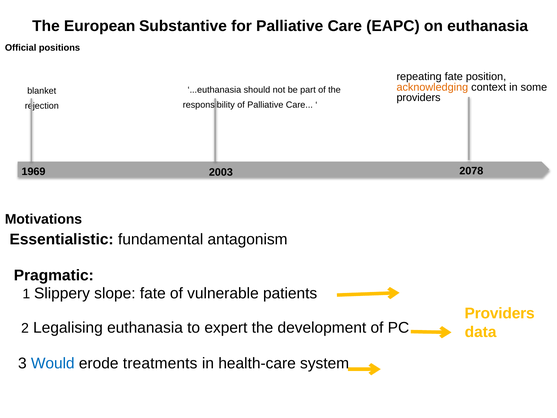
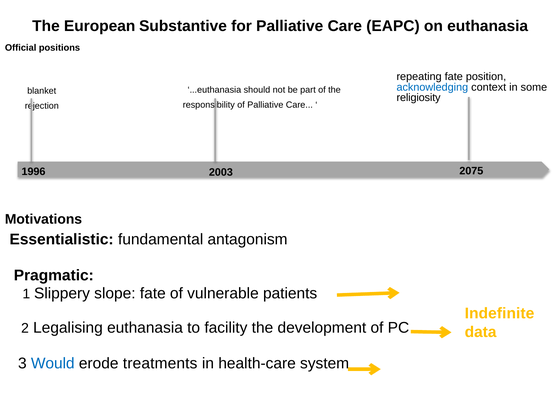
acknowledging colour: orange -> blue
providers at (419, 97): providers -> religiosity
1969: 1969 -> 1996
2078: 2078 -> 2075
Providers at (500, 313): Providers -> Indefinite
expert: expert -> facility
